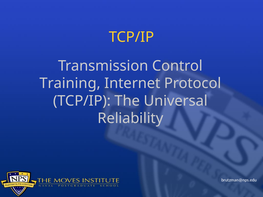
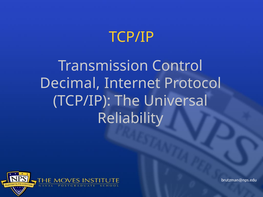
Training: Training -> Decimal
